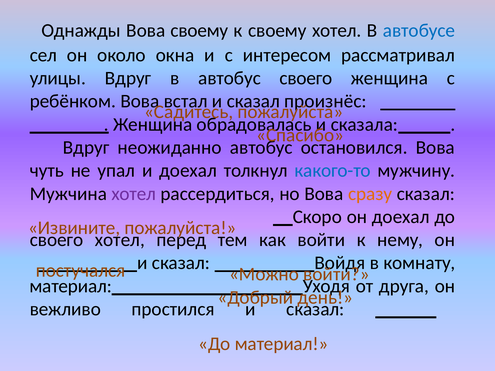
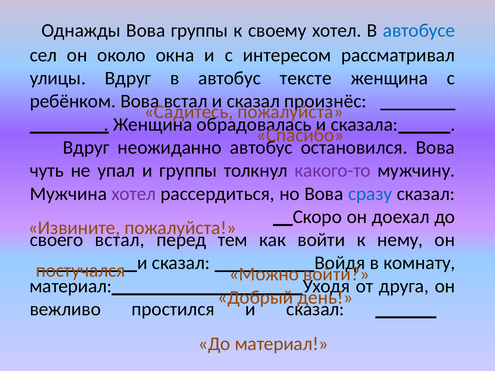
Вова своему: своему -> группы
автобус своего: своего -> тексте
и доехал: доехал -> группы
какого-то colour: blue -> purple
сразу colour: orange -> blue
хотел at (120, 240): хотел -> встал
